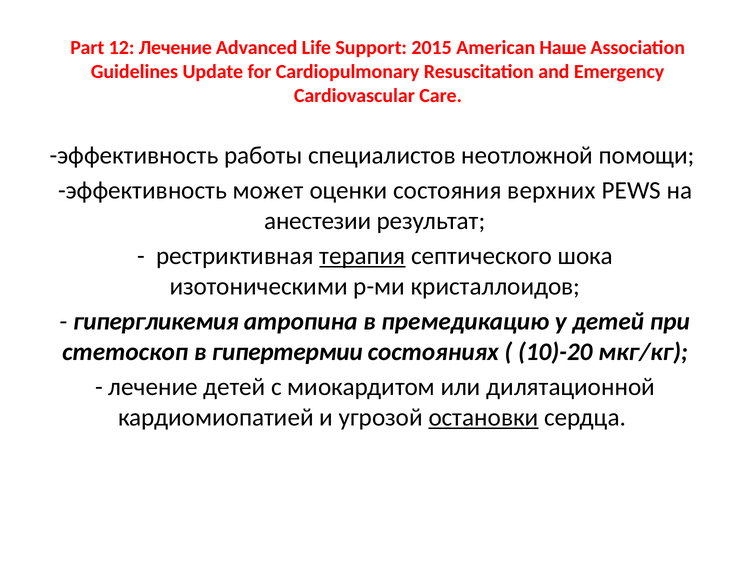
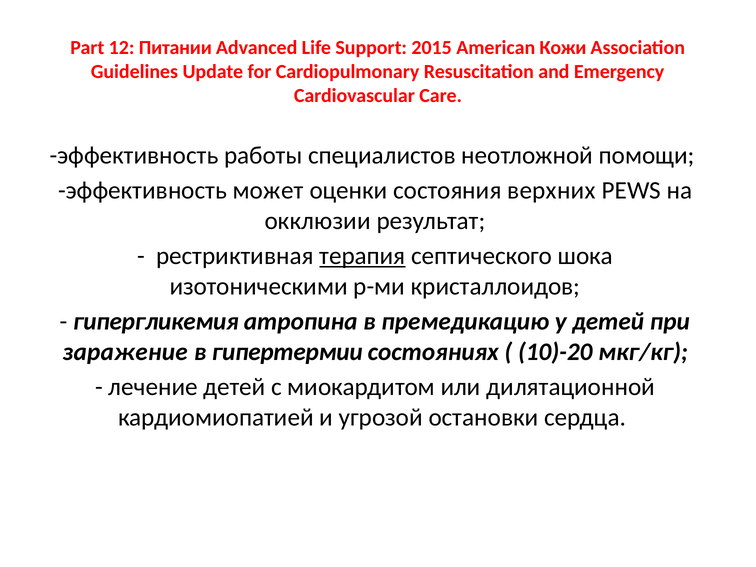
12 Лечение: Лечение -> Питании
Наше: Наше -> Кожи
анестезии: анестезии -> окклюзии
стетоскоп: стетоскоп -> заражение
остановки underline: present -> none
